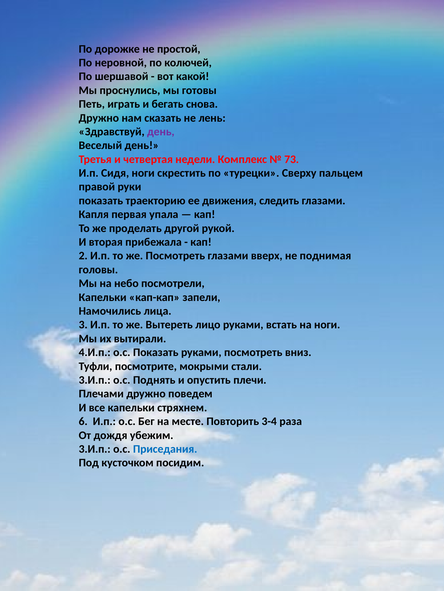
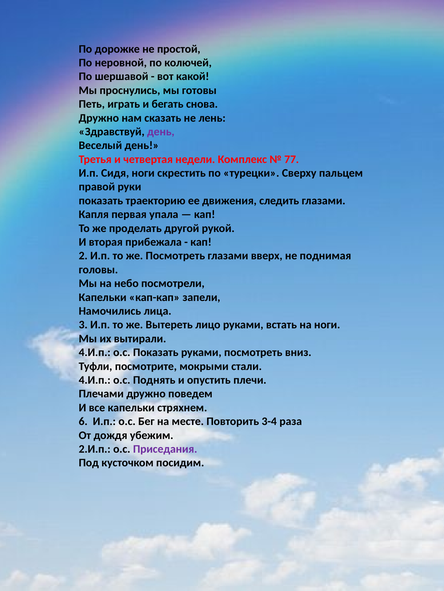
73: 73 -> 77
3.И.п at (95, 381): 3.И.п -> 4.И.п
3.И.п at (95, 450): 3.И.п -> 2.И.п
Приседания colour: blue -> purple
